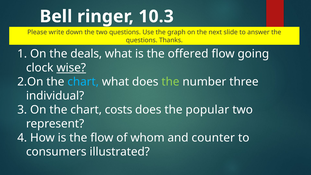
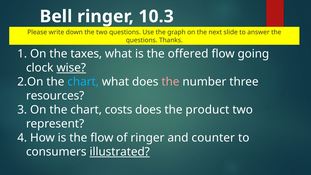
deals: deals -> taxes
the at (170, 82) colour: light green -> pink
individual: individual -> resources
popular: popular -> product
of whom: whom -> ringer
illustrated underline: none -> present
